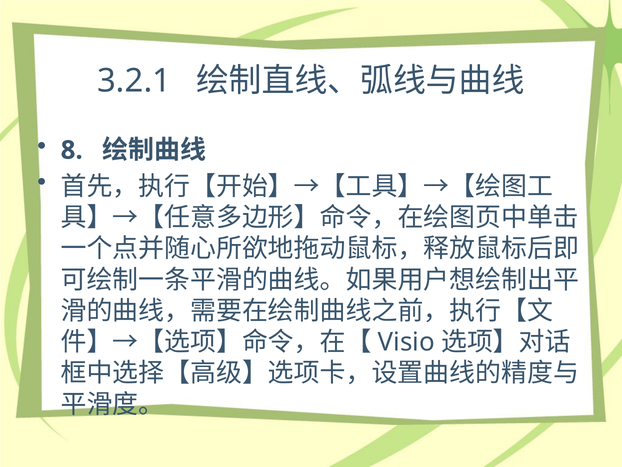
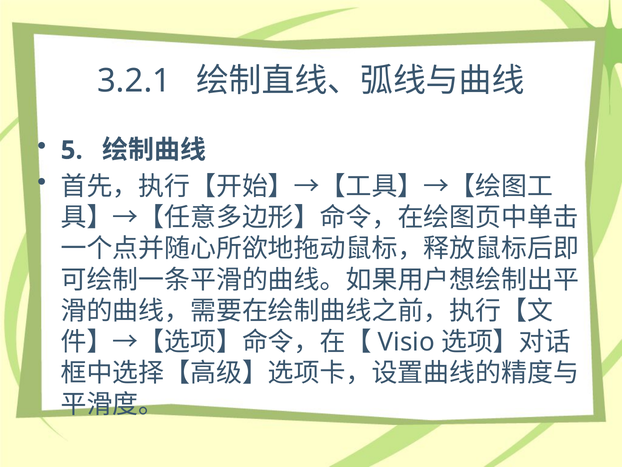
8: 8 -> 5
